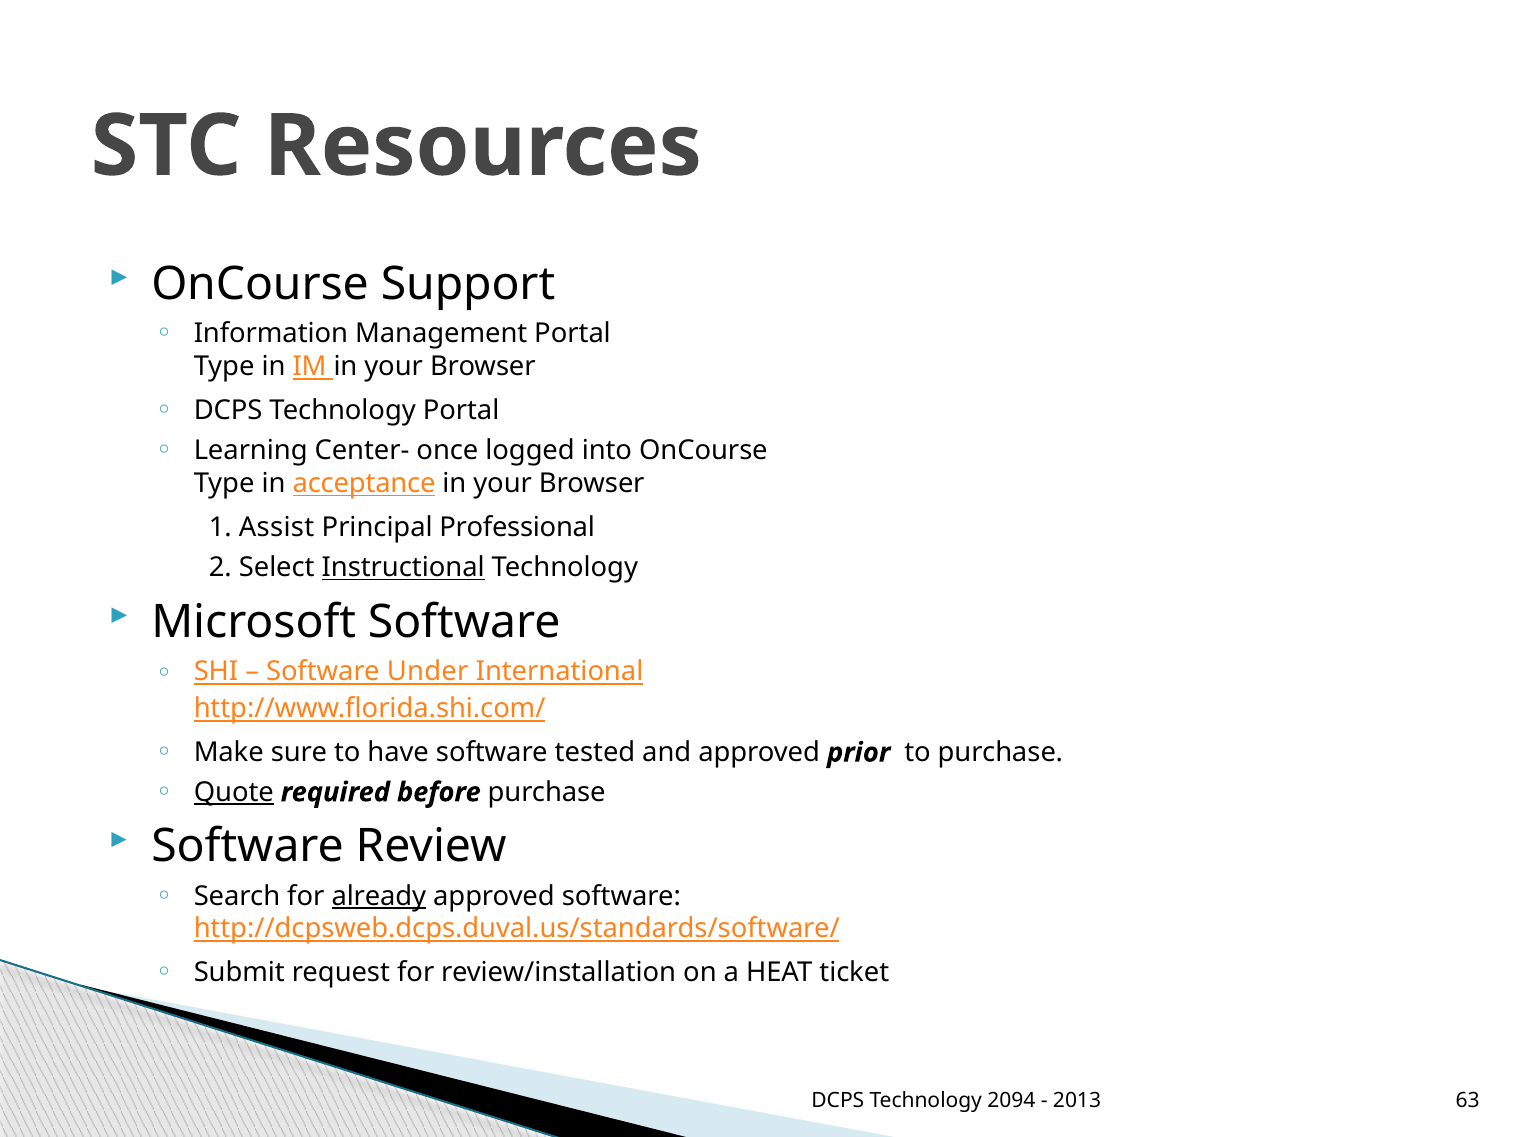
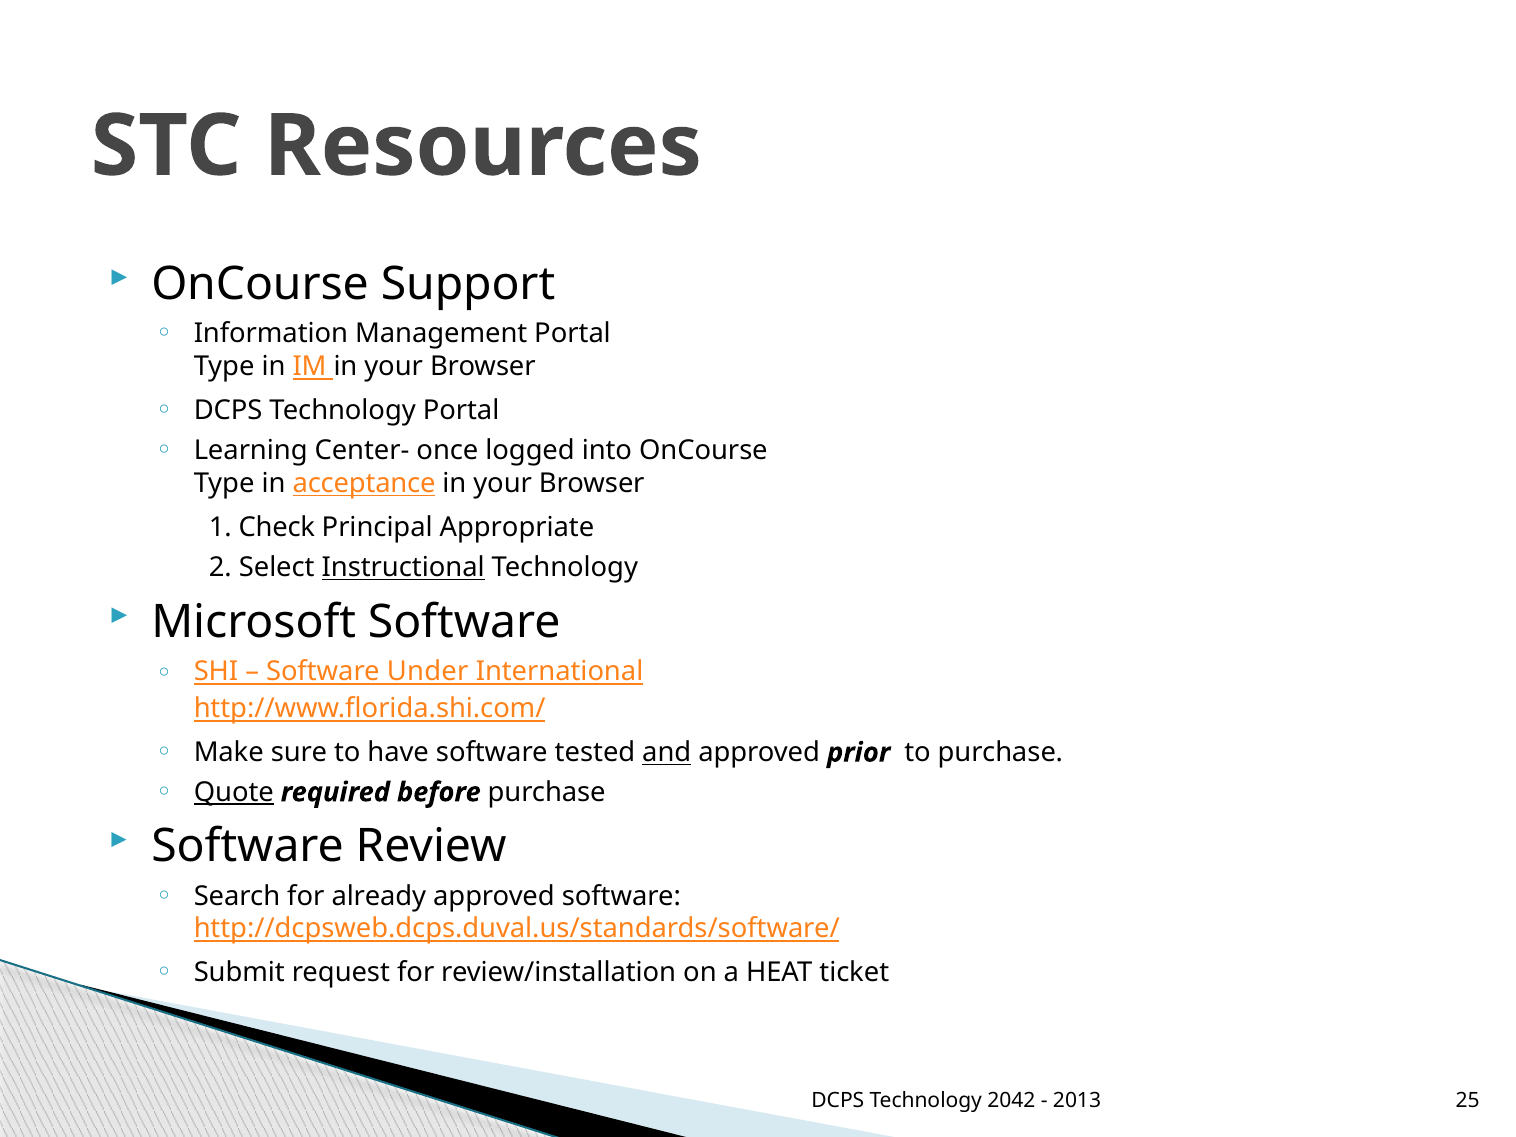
Assist: Assist -> Check
Professional: Professional -> Appropriate
and underline: none -> present
already underline: present -> none
2094: 2094 -> 2042
63: 63 -> 25
